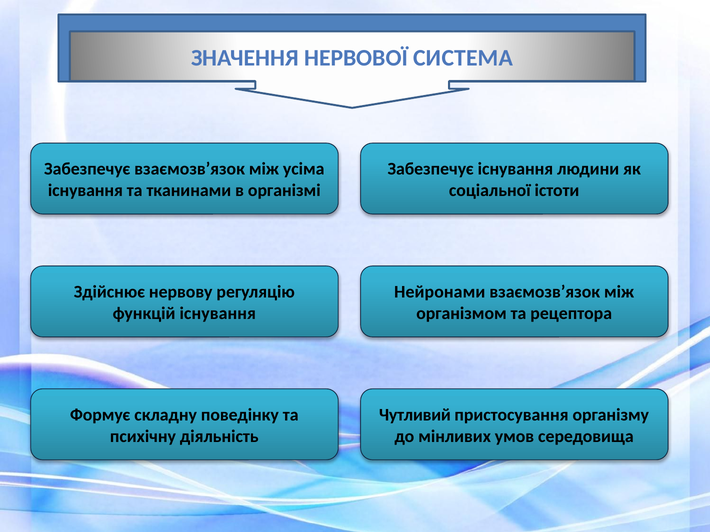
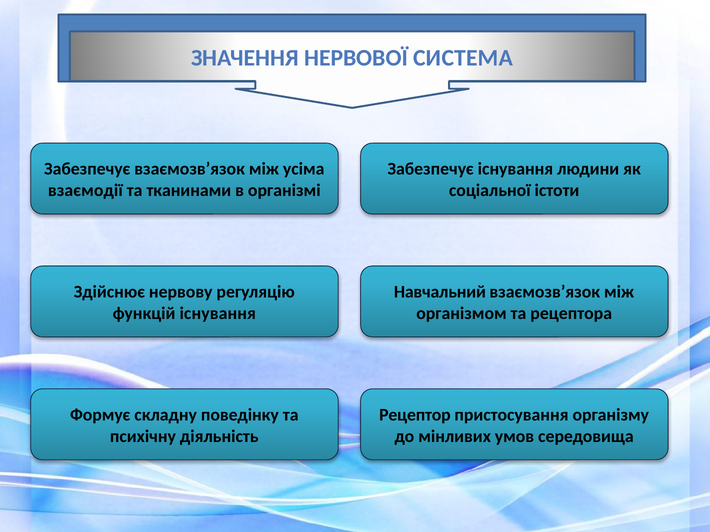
існування at (85, 191): існування -> взаємодії
Нейронами: Нейронами -> Навчальний
Чутливий: Чутливий -> Рецептор
